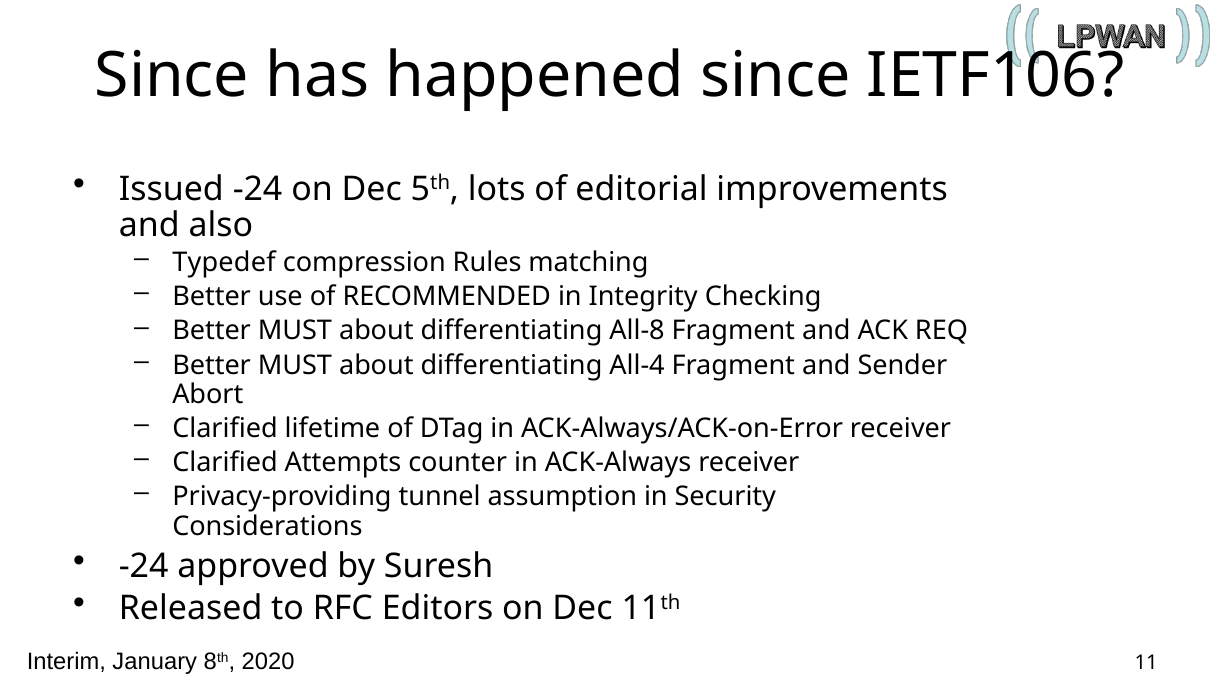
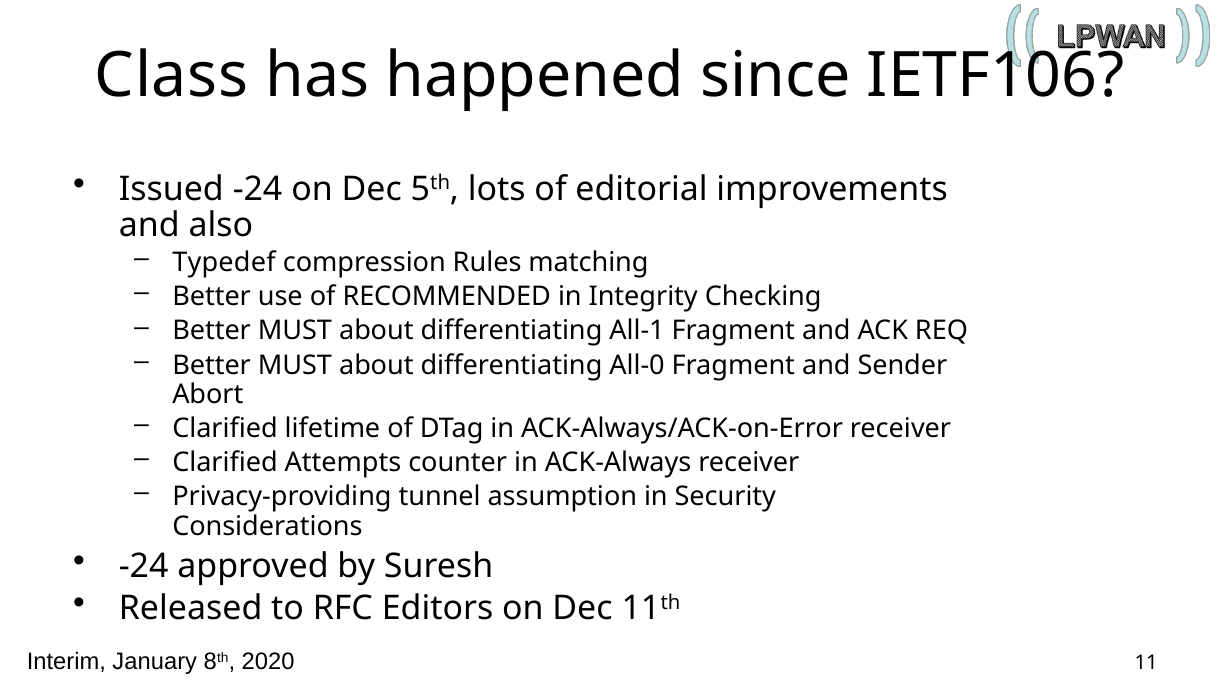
Since at (172, 76): Since -> Class
All-8: All-8 -> All-1
All-4: All-4 -> All-0
